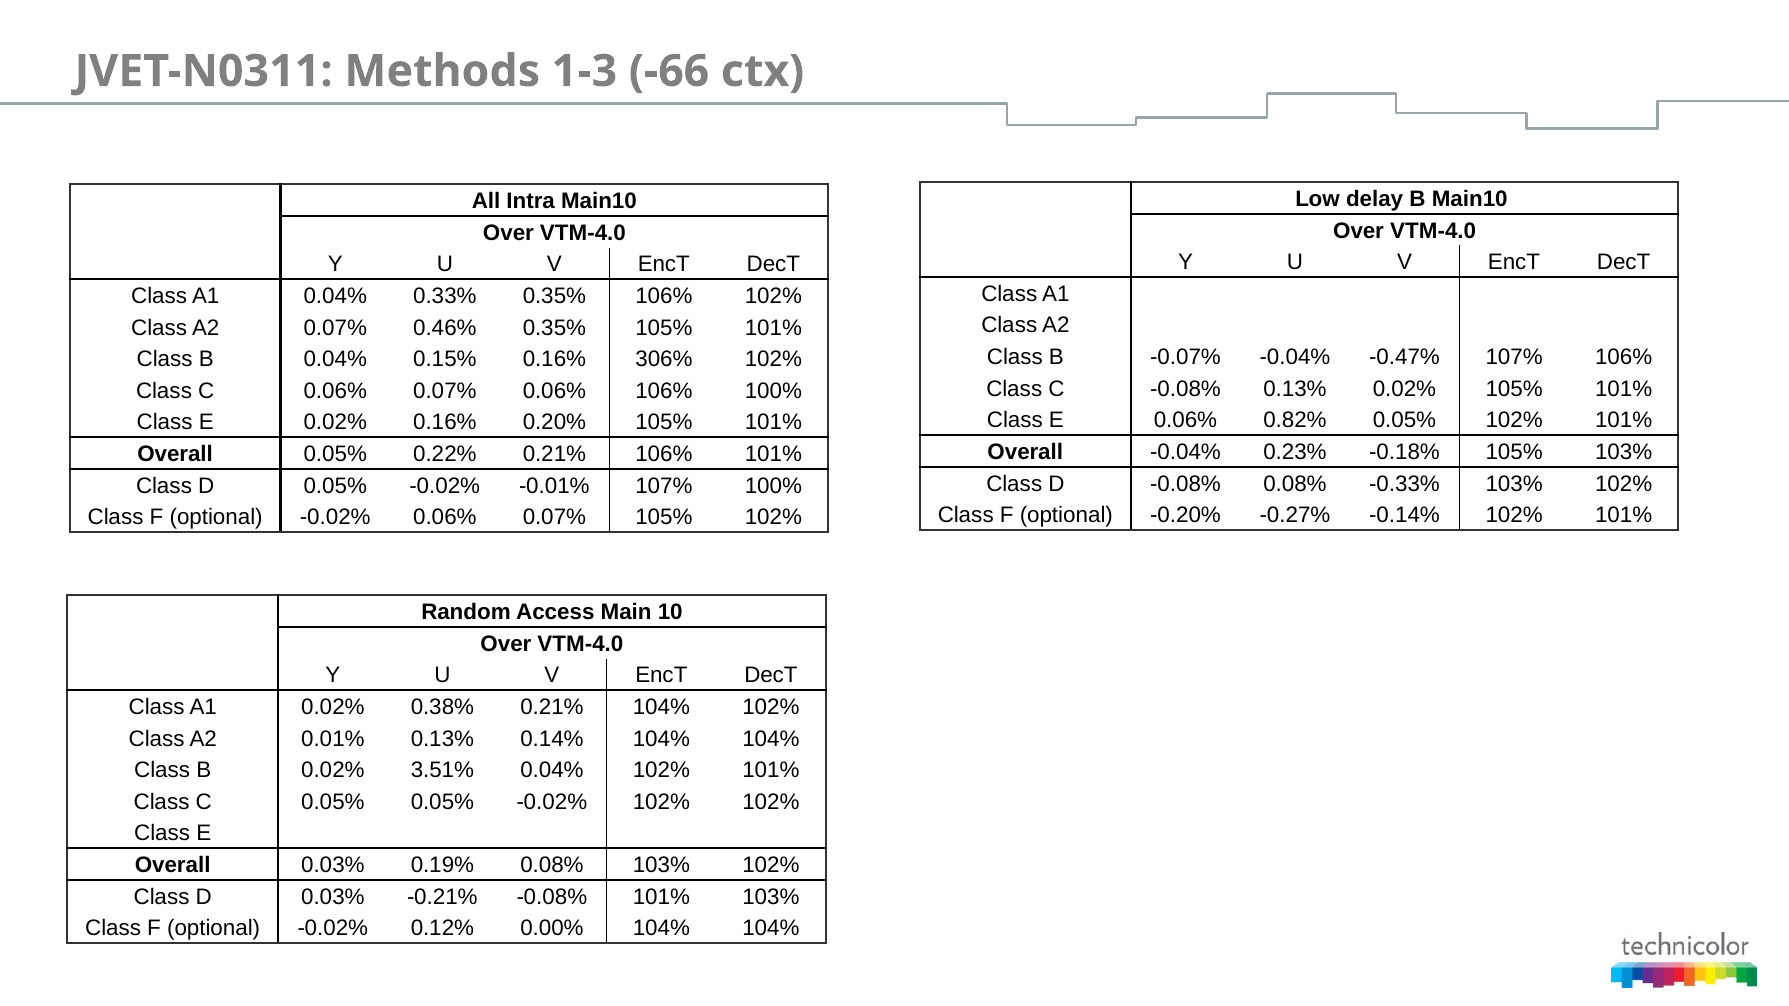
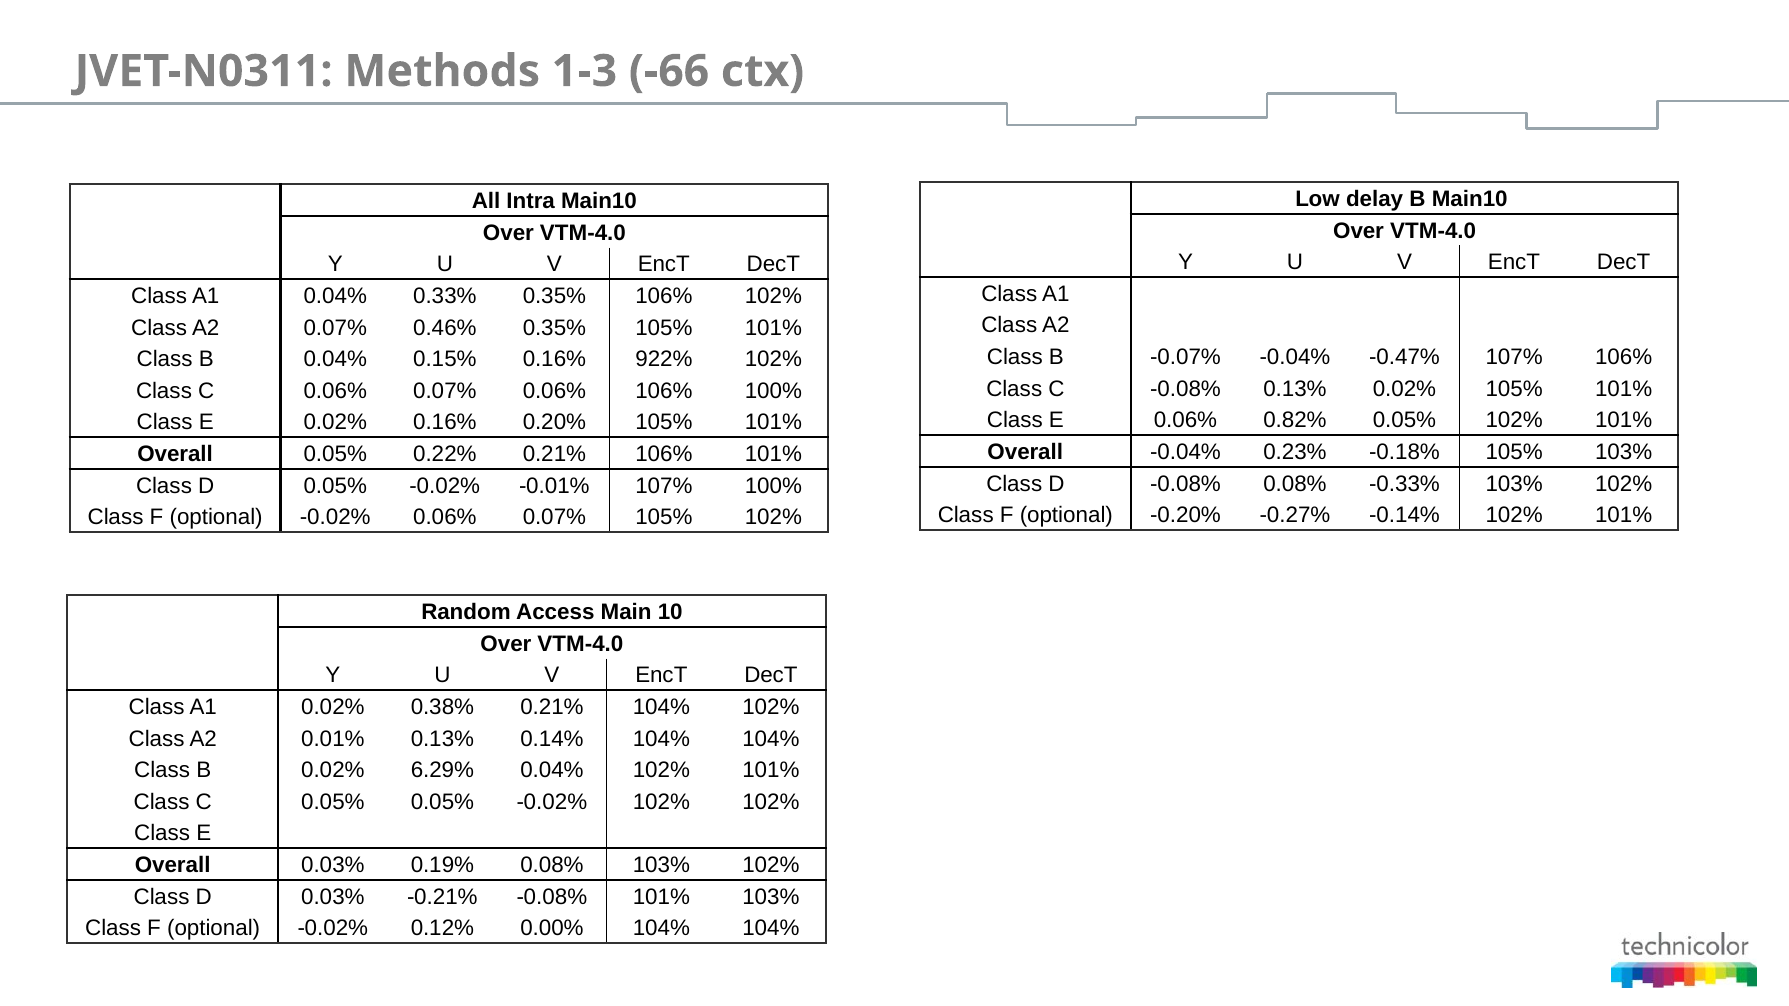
306%: 306% -> 922%
3.51%: 3.51% -> 6.29%
